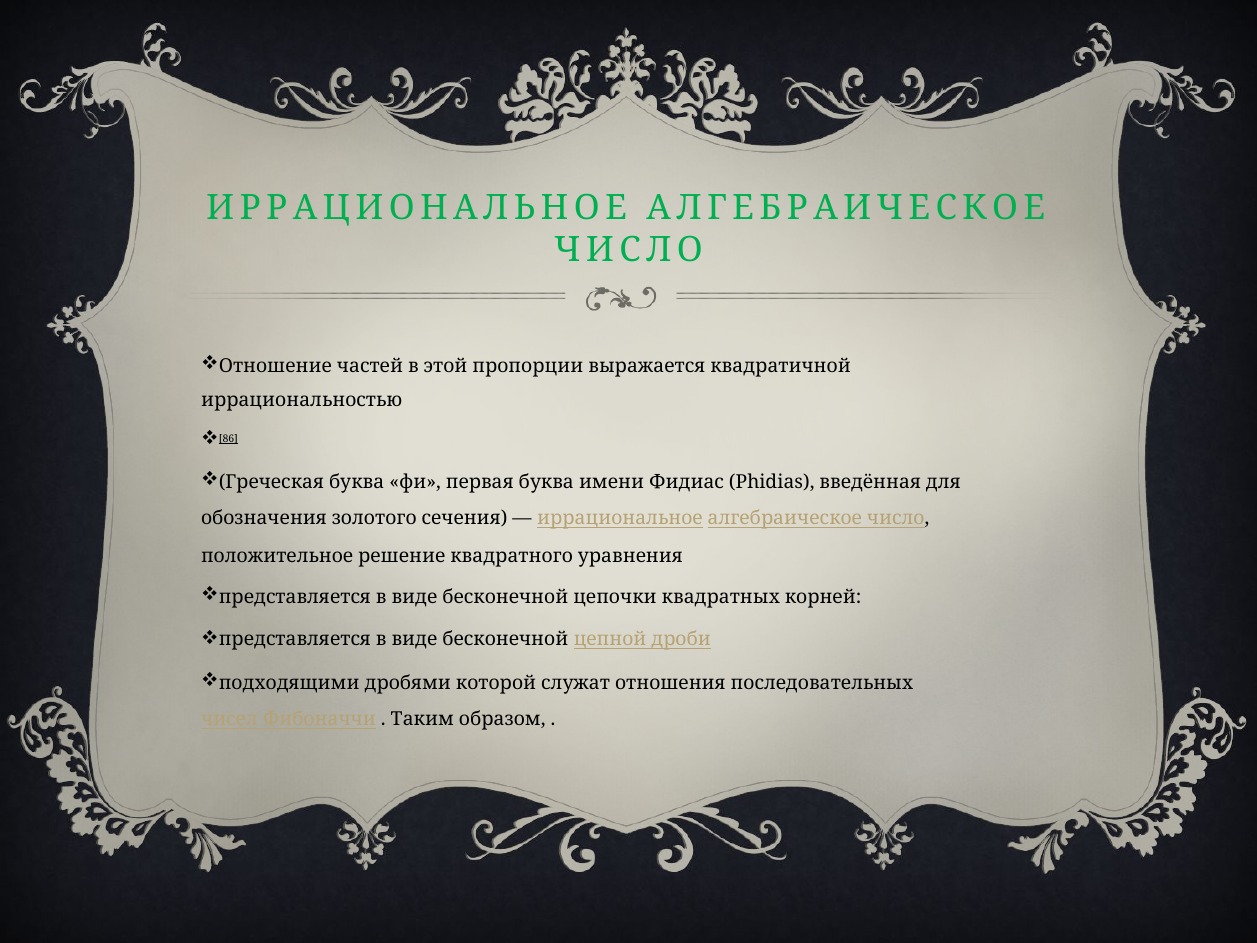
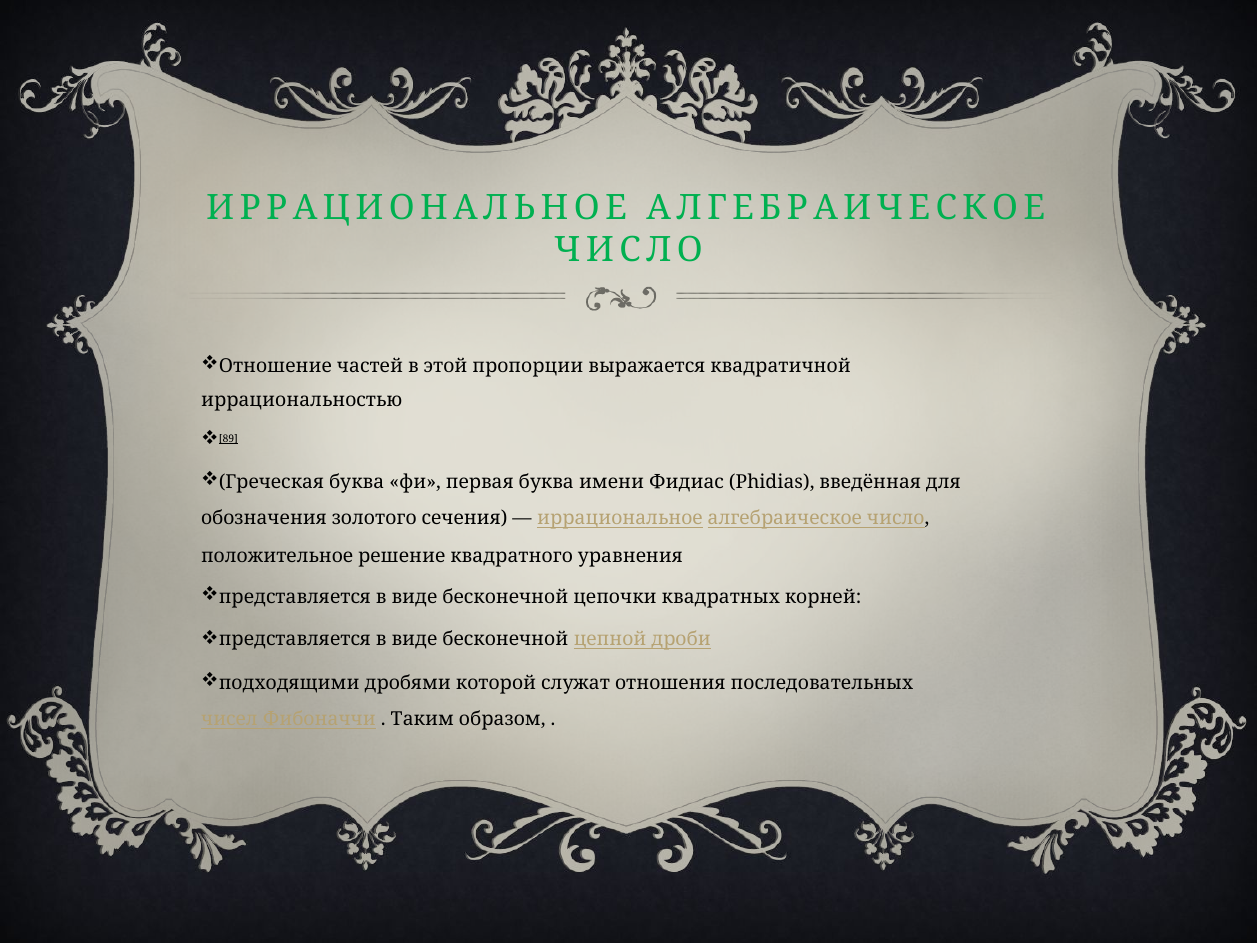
86: 86 -> 89
